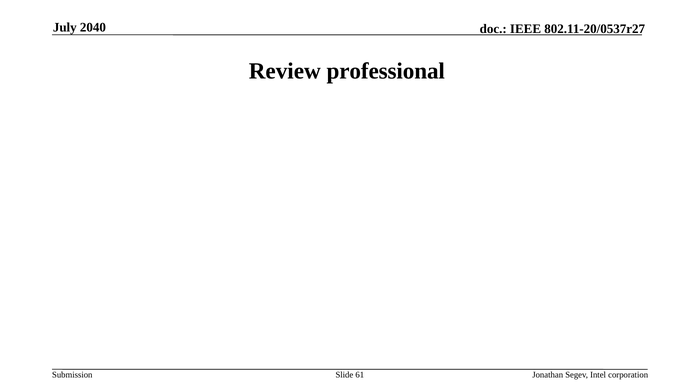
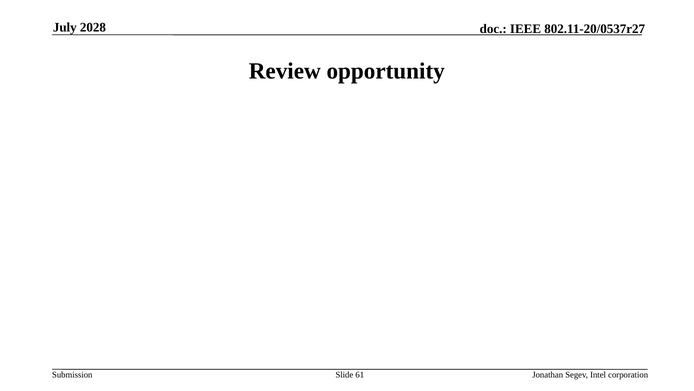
2040: 2040 -> 2028
professional: professional -> opportunity
